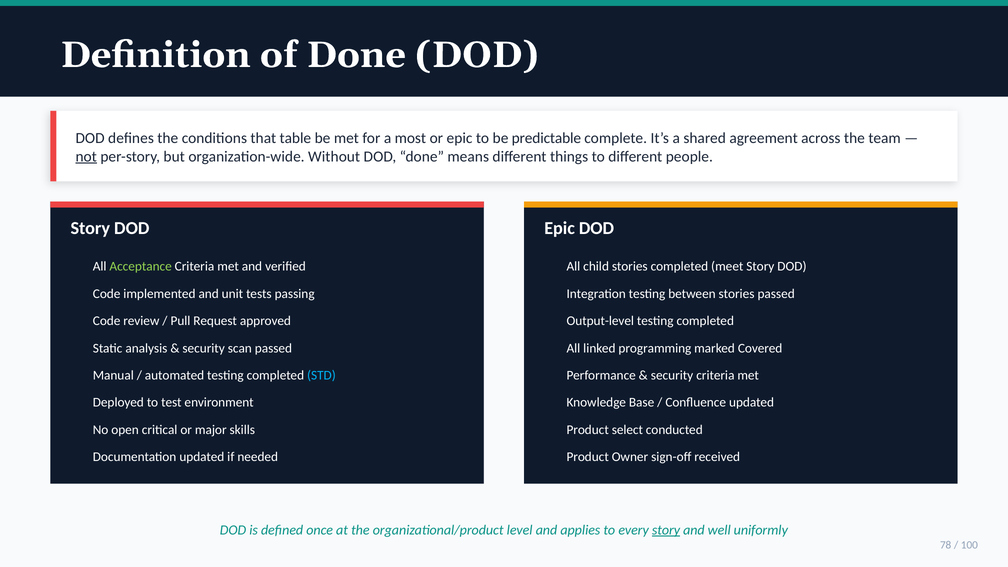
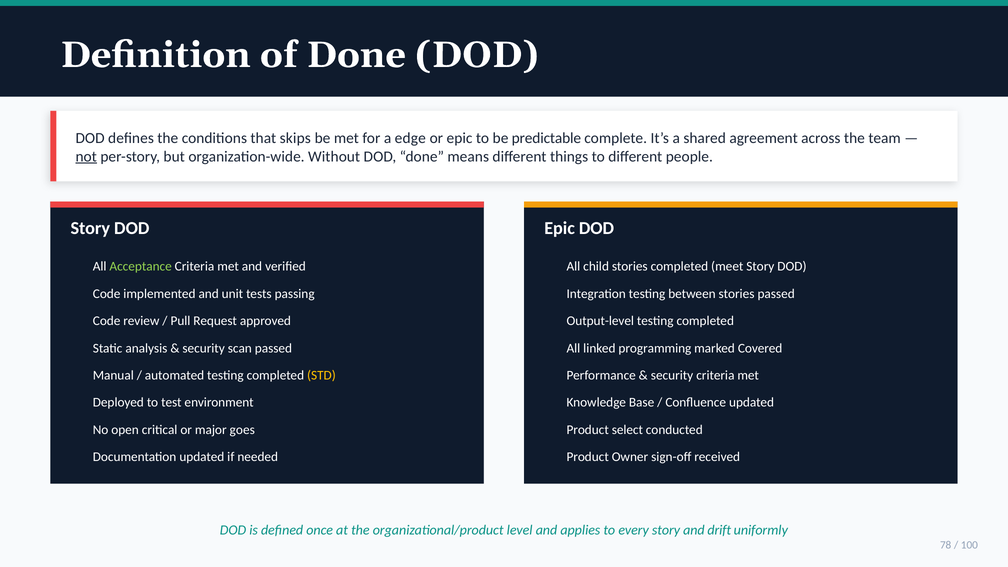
table: table -> skips
most: most -> edge
STD colour: light blue -> yellow
skills: skills -> goes
story at (666, 530) underline: present -> none
well: well -> drift
